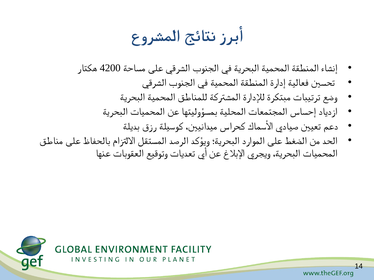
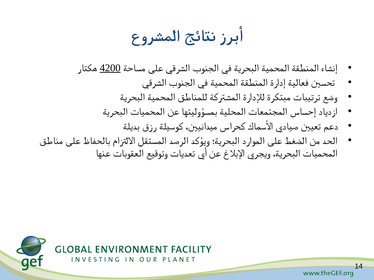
4200 underline: none -> present
